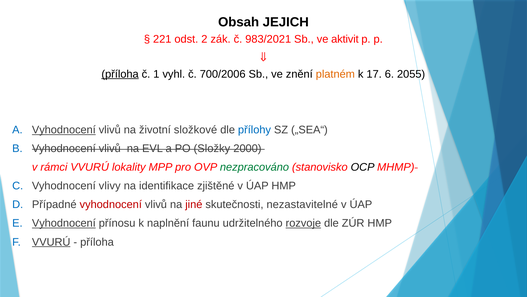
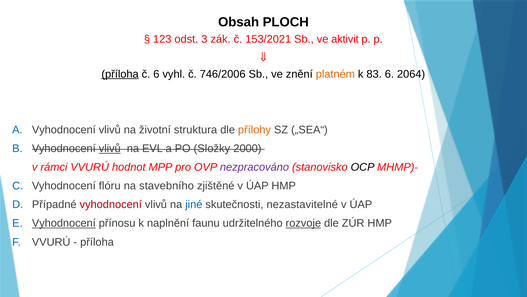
JEJICH: JEJICH -> PLOCH
221: 221 -> 123
2: 2 -> 3
983/2021: 983/2021 -> 153/2021
č 1: 1 -> 6
700/2006: 700/2006 -> 746/2006
17: 17 -> 83
2055: 2055 -> 2064
Vyhodnocení at (64, 130) underline: present -> none
složkové: složkové -> struktura
přílohy colour: blue -> orange
vlivů at (110, 148) underline: none -> present
lokality: lokality -> hodnot
nezpracováno colour: green -> purple
vlivy: vlivy -> flóru
identifikace: identifikace -> stavebního
jiné colour: red -> blue
VVURÚ at (51, 242) underline: present -> none
